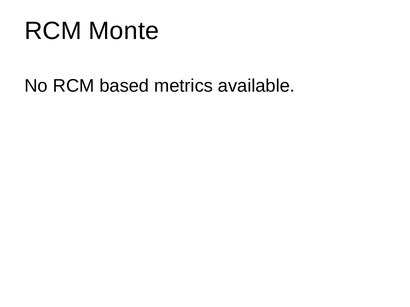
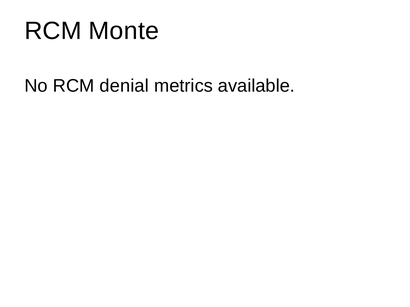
based: based -> denial
